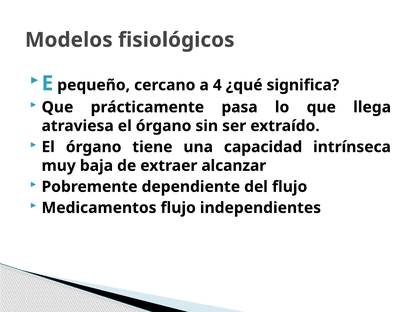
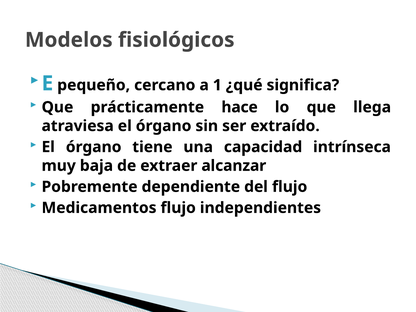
4: 4 -> 1
pasa: pasa -> hace
